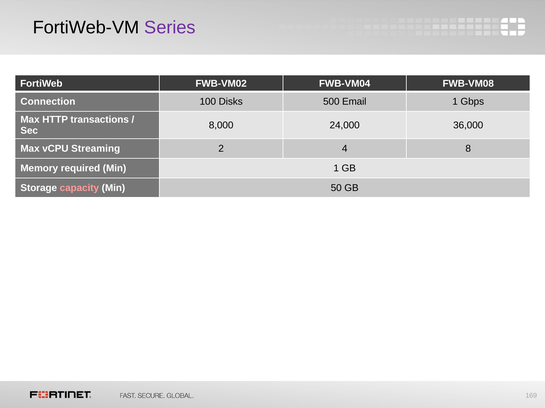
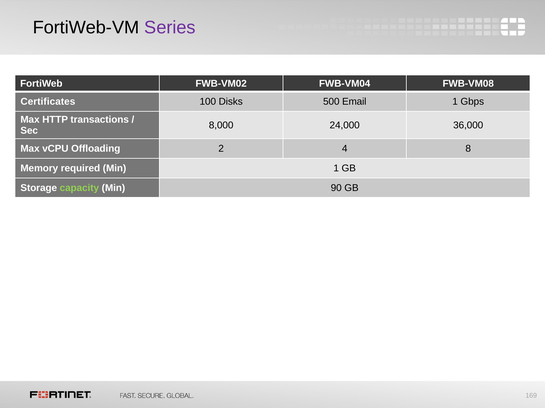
Connection: Connection -> Certificates
Streaming: Streaming -> Offloading
capacity colour: pink -> light green
50: 50 -> 90
